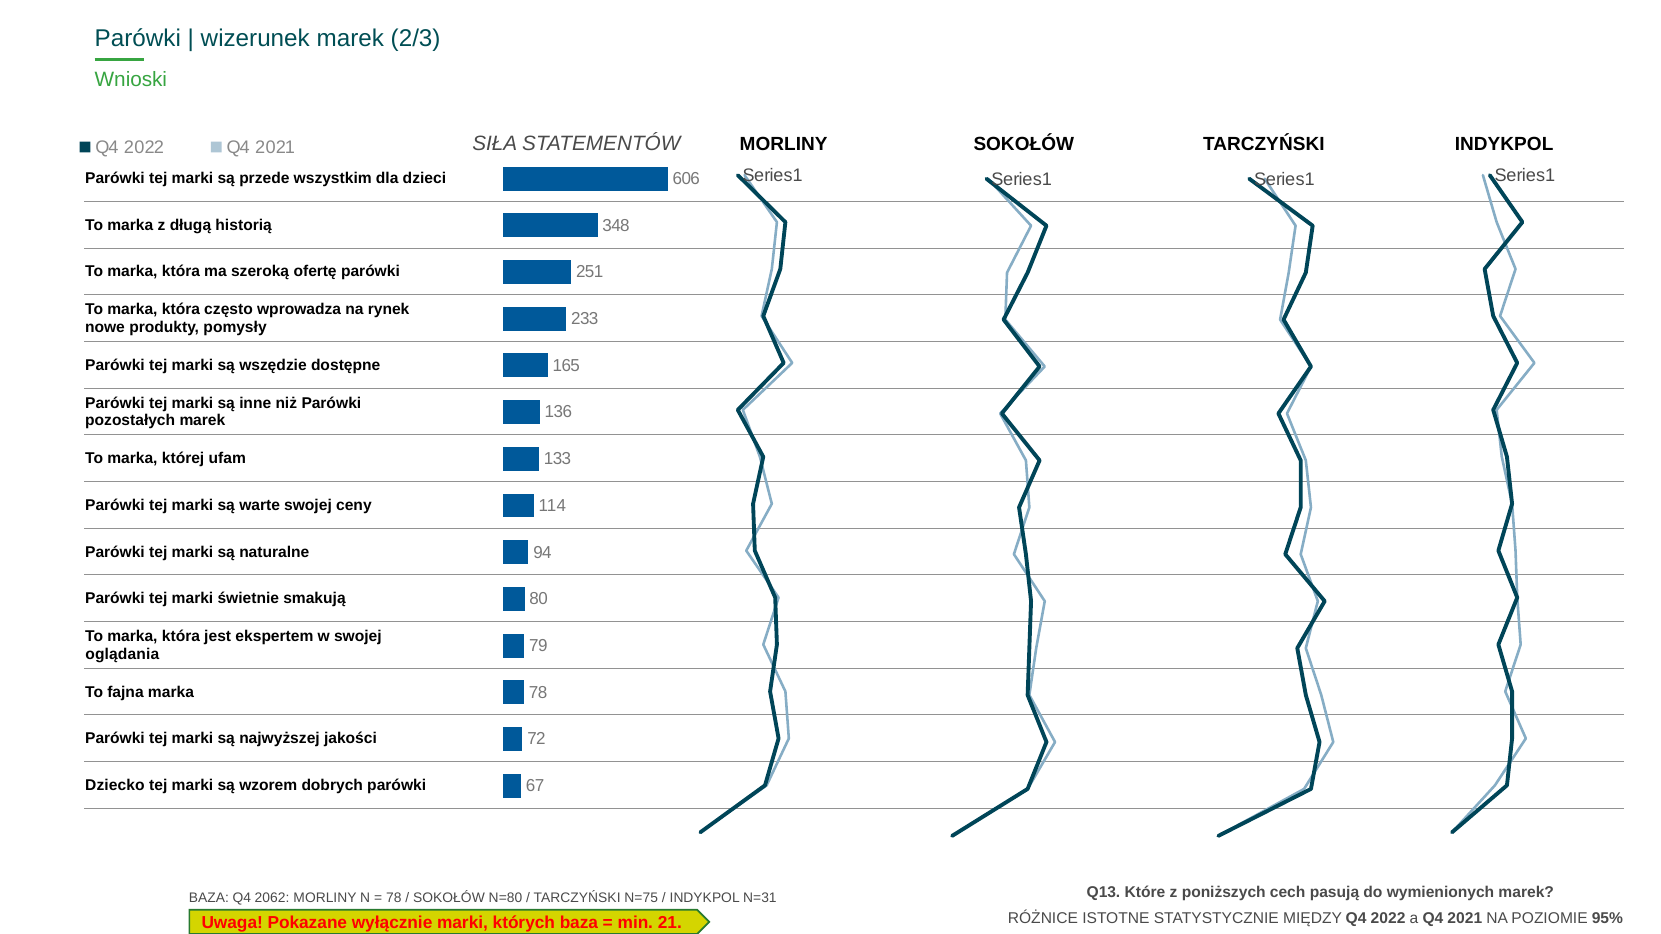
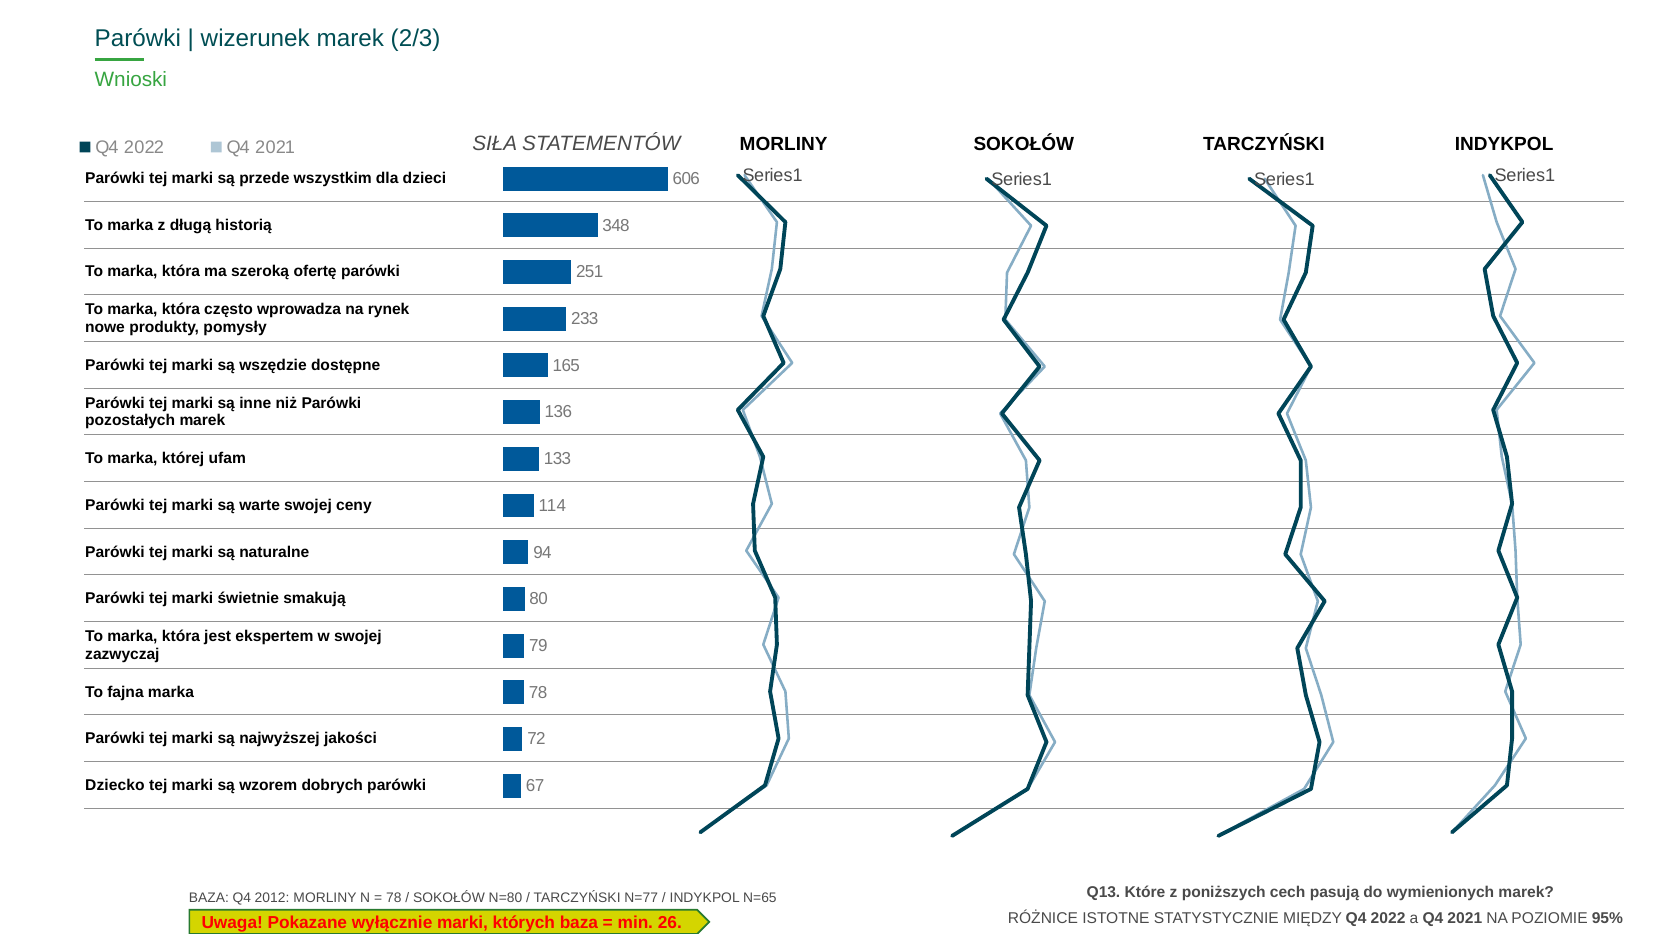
oglądania: oglądania -> zazwyczaj
2062: 2062 -> 2012
N=75: N=75 -> N=77
N=31: N=31 -> N=65
21: 21 -> 26
